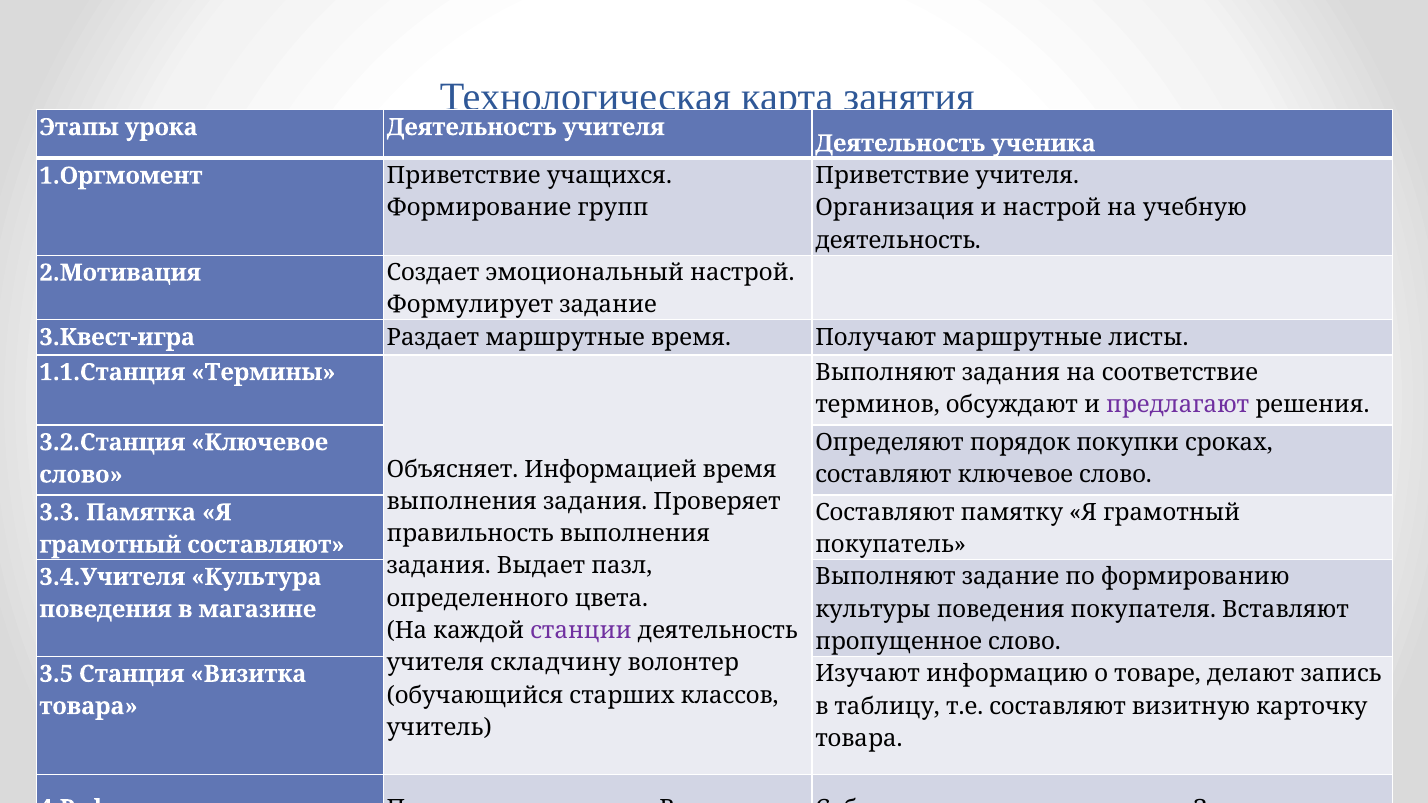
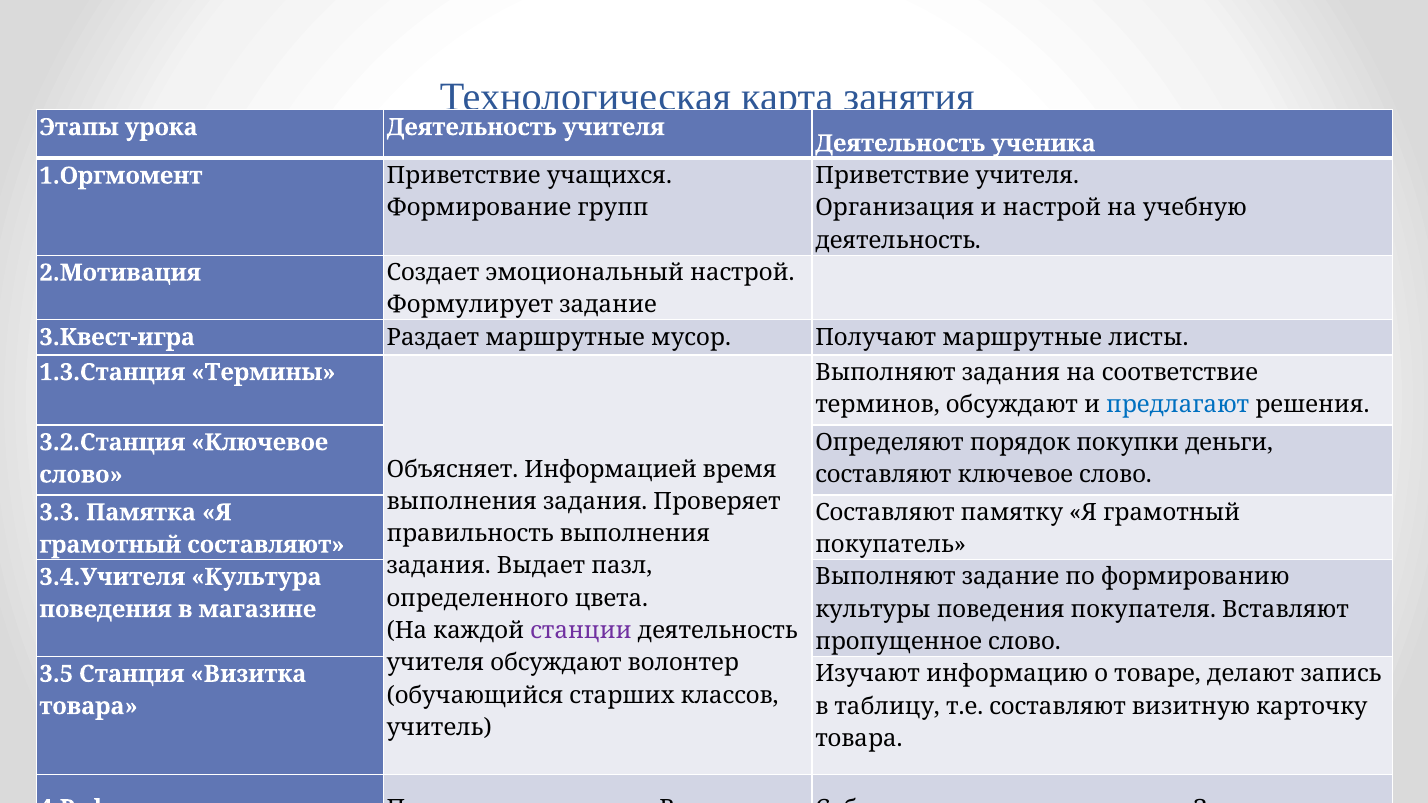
маршрутные время: время -> мусор
1.1.Станция: 1.1.Станция -> 1.3.Станция
предлагают colour: purple -> blue
сроках: сроках -> деньги
учителя складчину: складчину -> обсуждают
